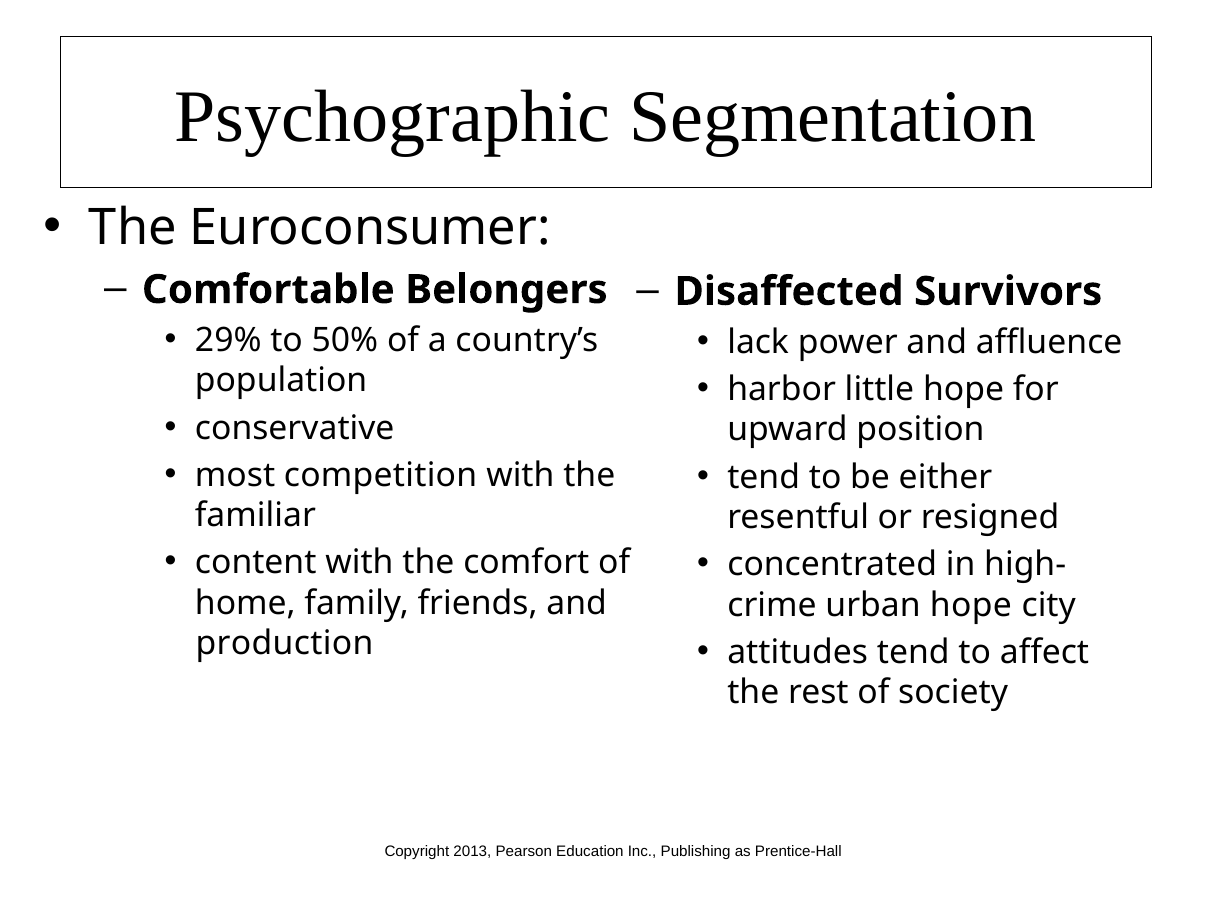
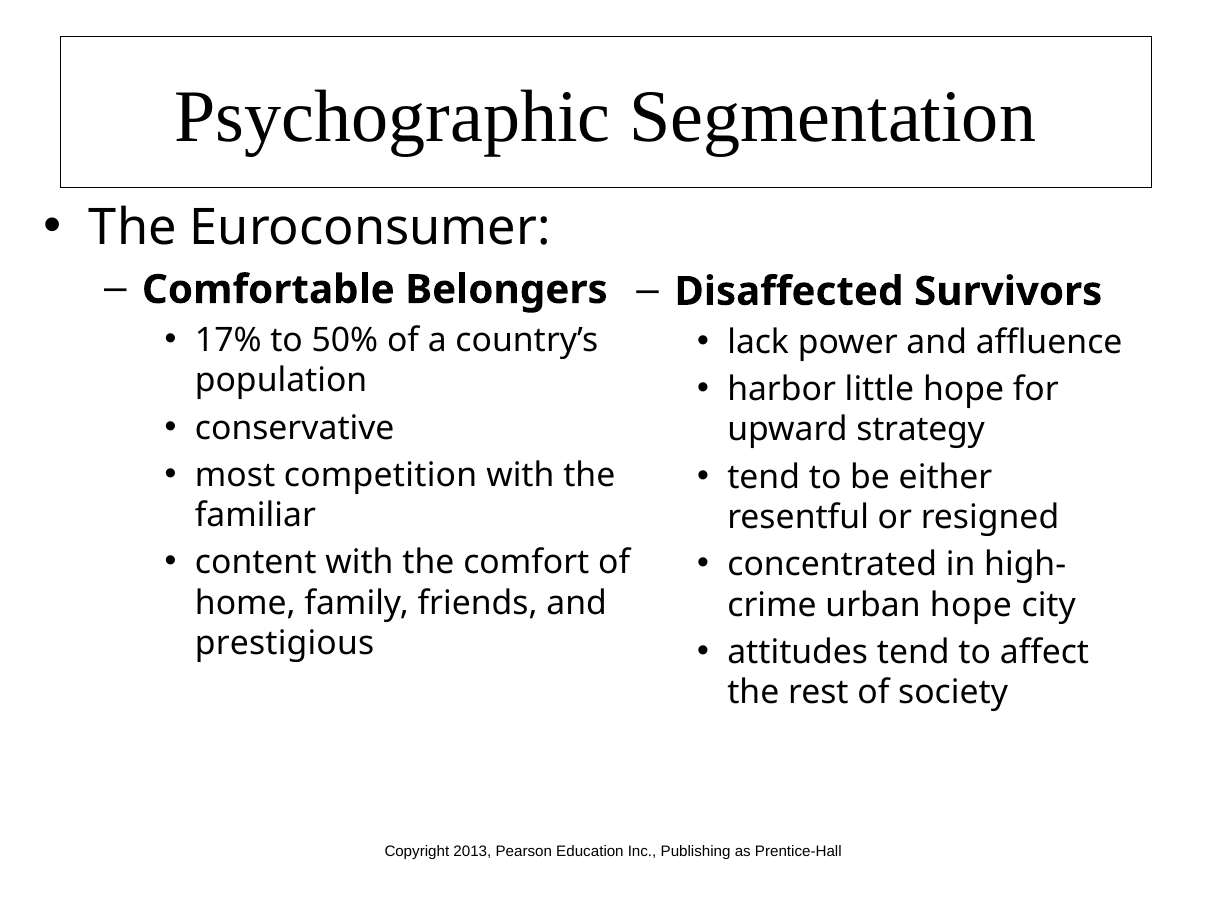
29%: 29% -> 17%
position: position -> strategy
production: production -> prestigious
